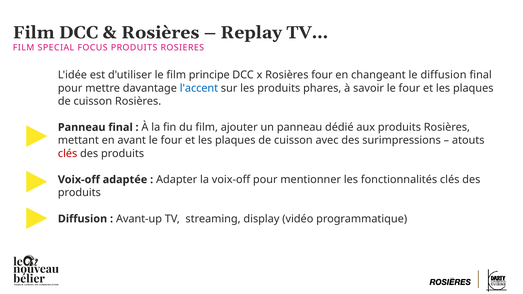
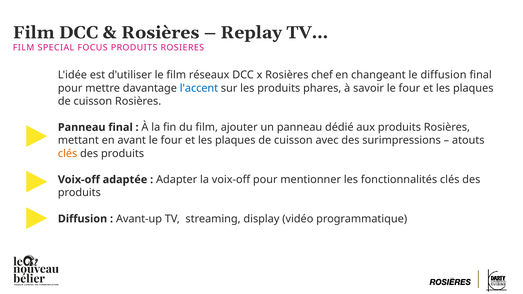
principe: principe -> réseaux
Rosières four: four -> chef
clés at (68, 154) colour: red -> orange
